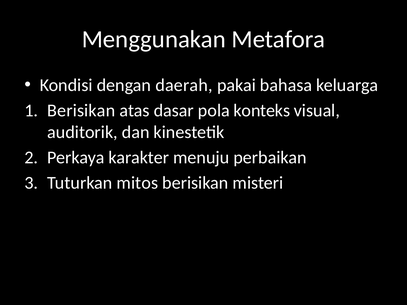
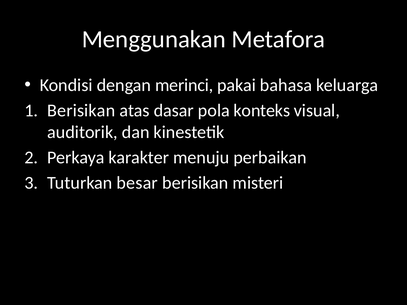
daerah: daerah -> merinci
mitos: mitos -> besar
